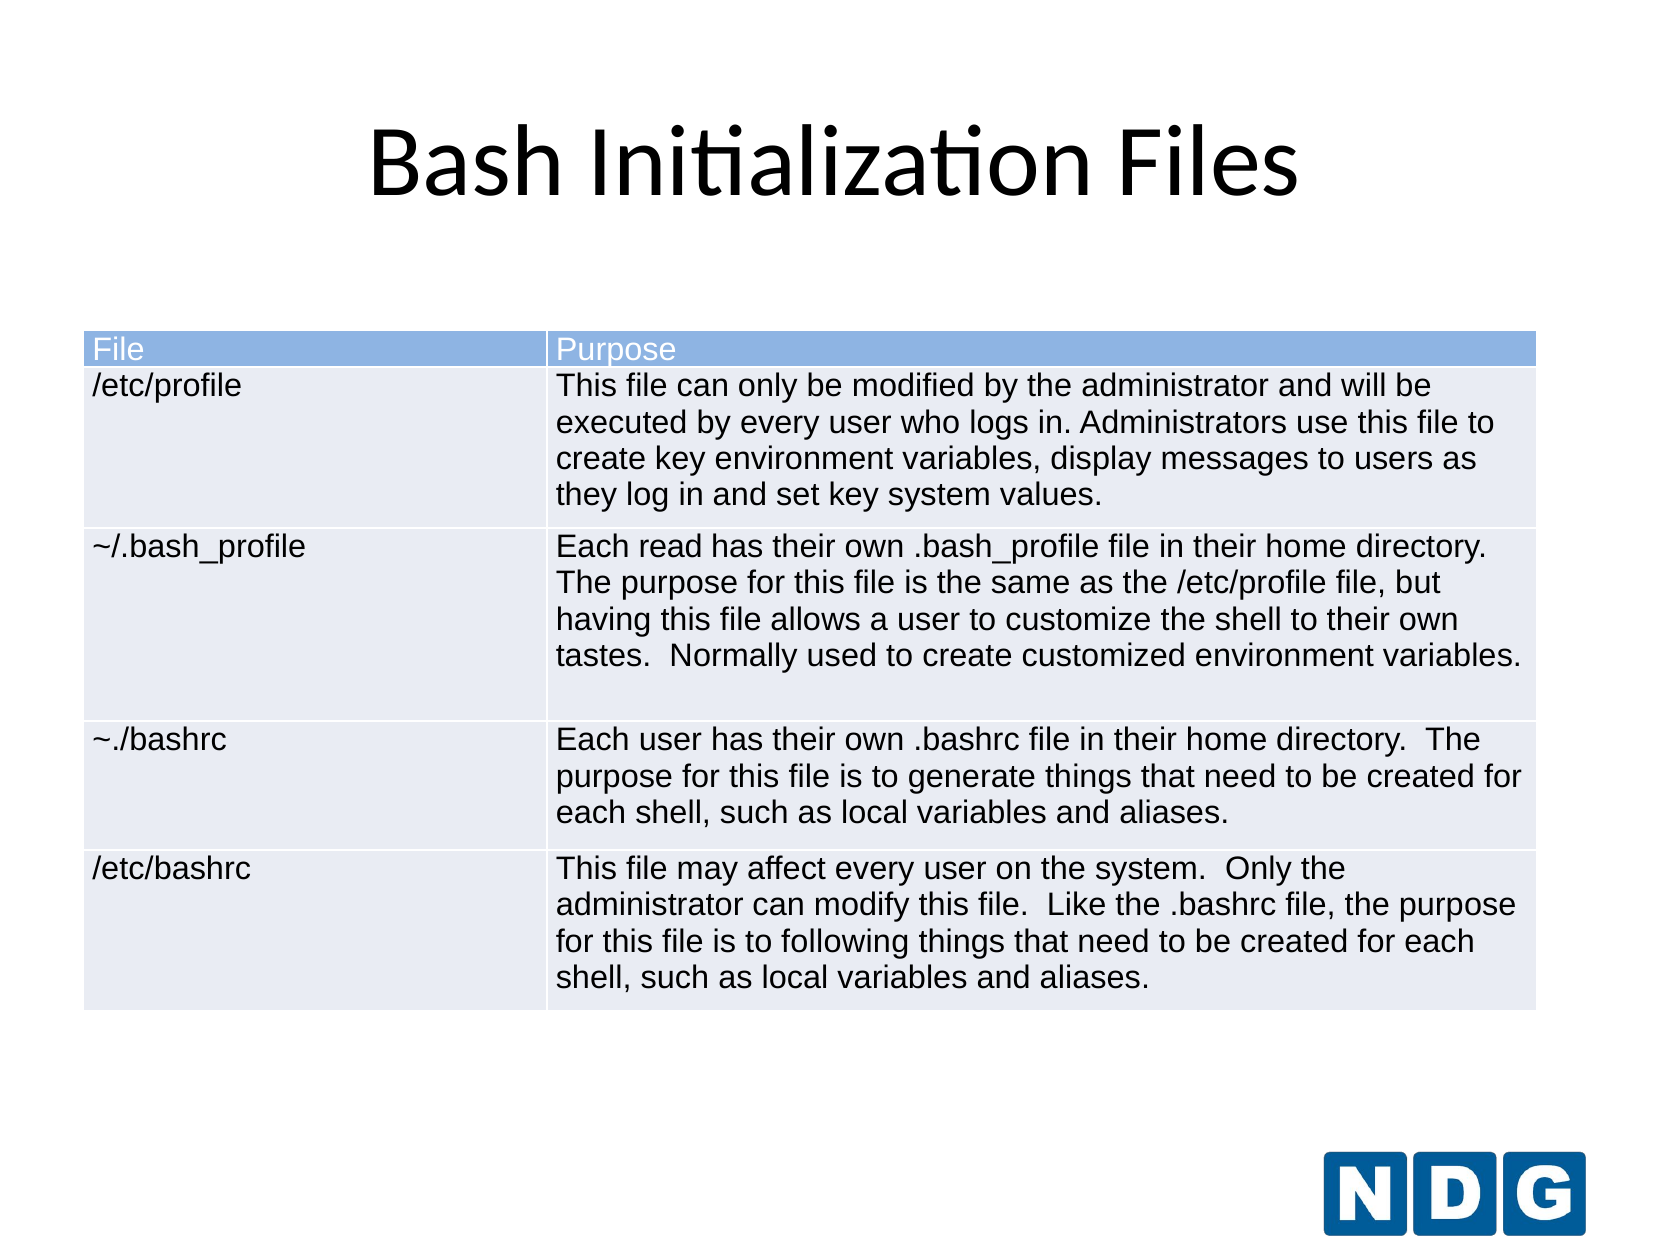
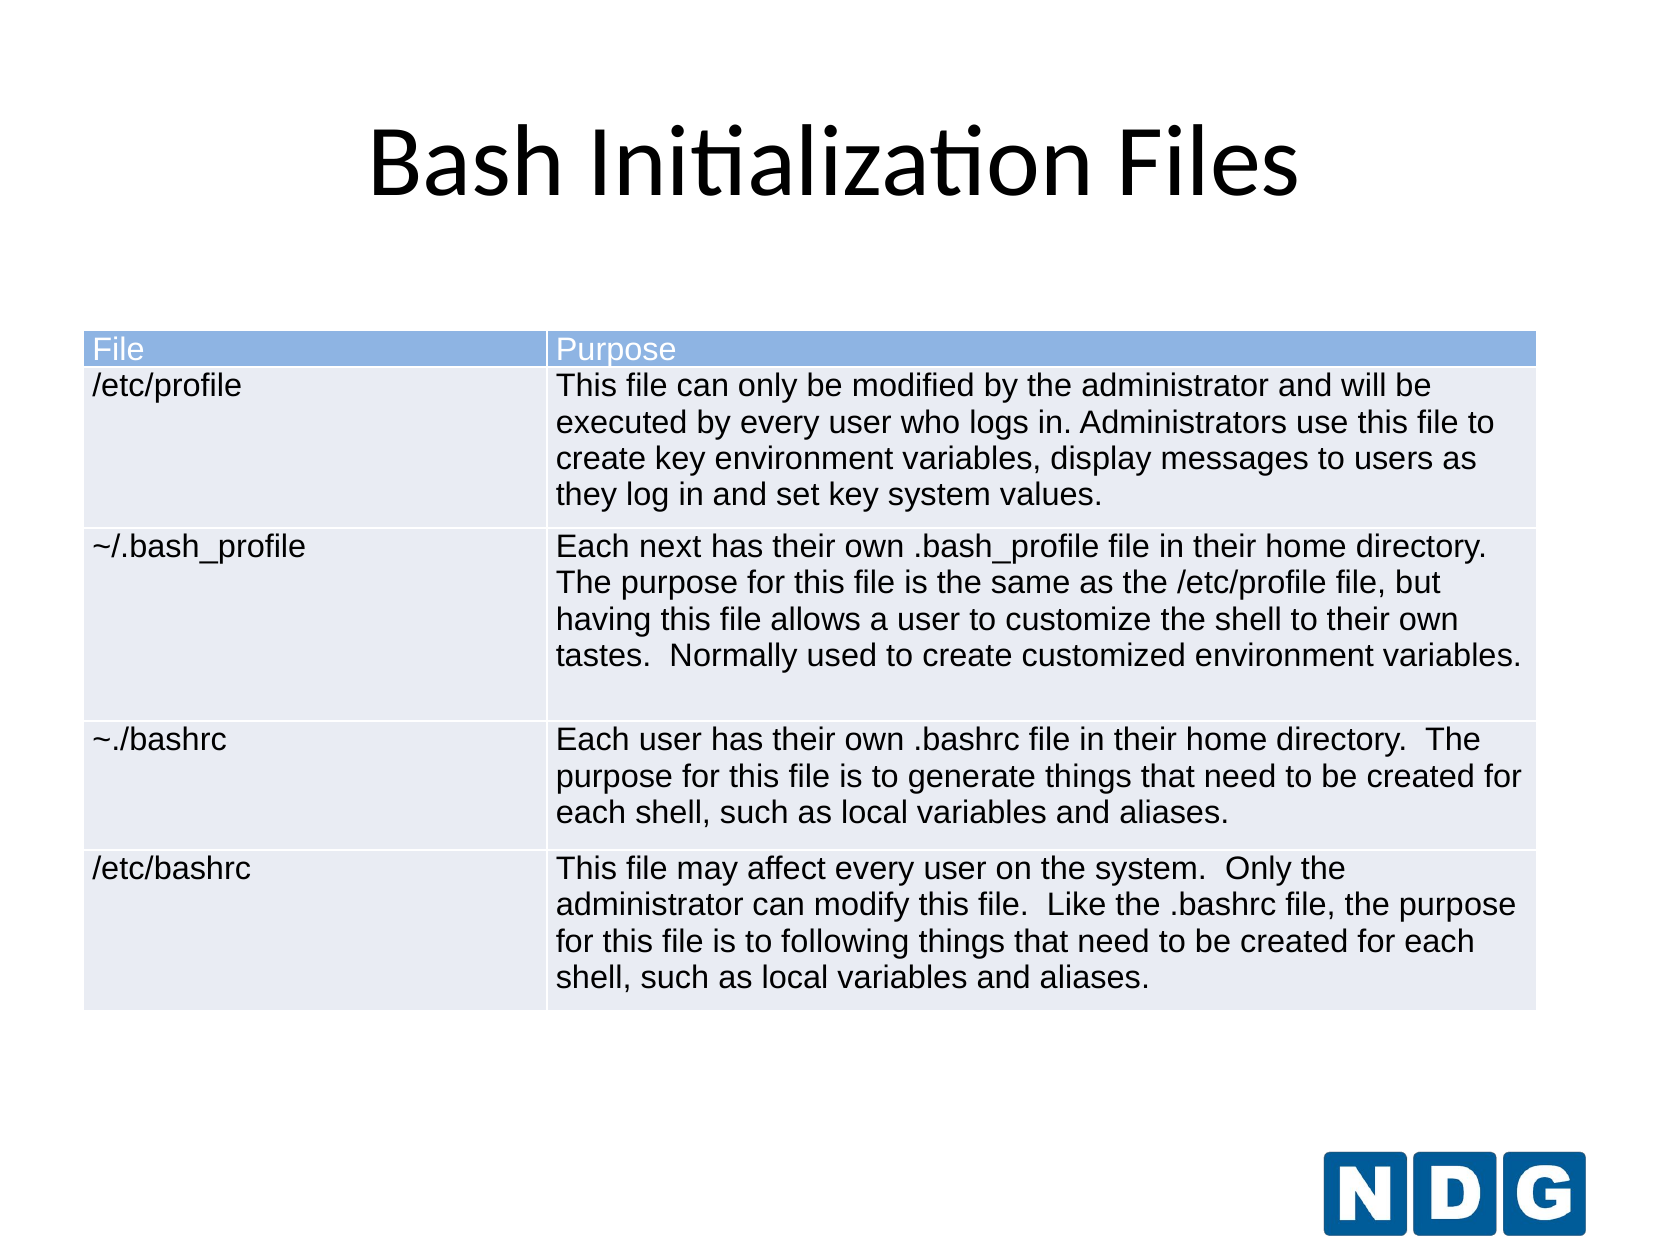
read: read -> next
